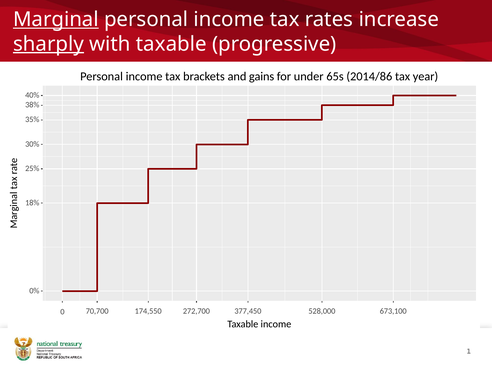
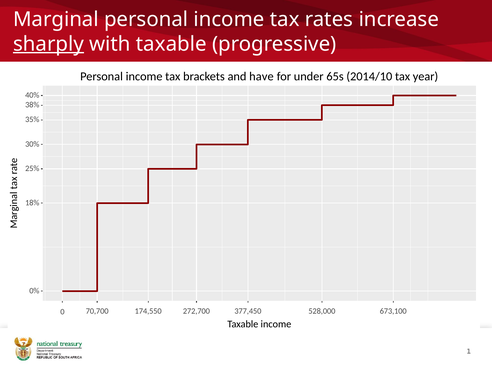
Marginal underline: present -> none
gains: gains -> have
2014/86: 2014/86 -> 2014/10
